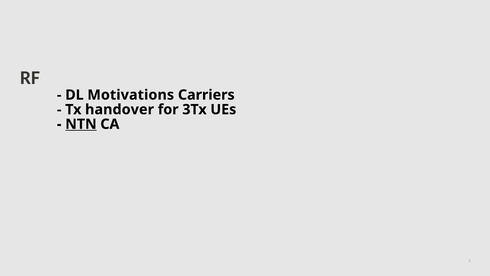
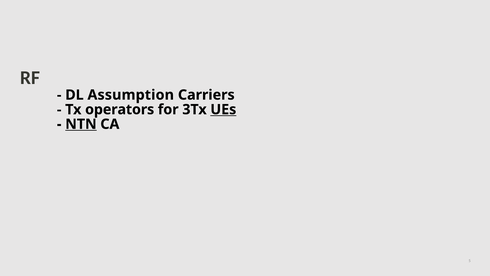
Motivations: Motivations -> Assumption
handover: handover -> operators
UEs underline: none -> present
